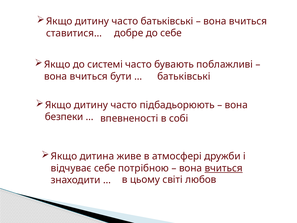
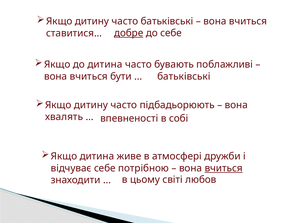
добре underline: none -> present
до системі: системі -> дитина
безпеки: безпеки -> хвалять
